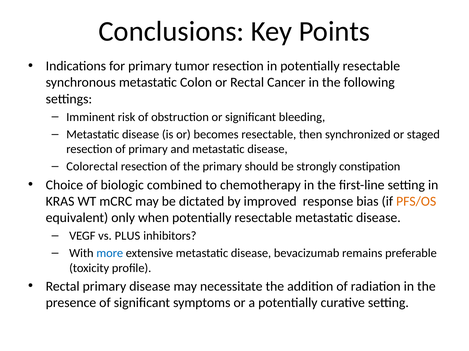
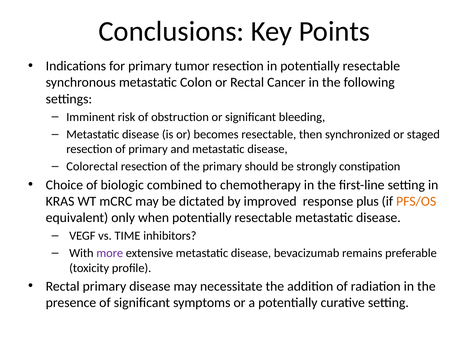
bias: bias -> plus
PLUS: PLUS -> TIME
more colour: blue -> purple
